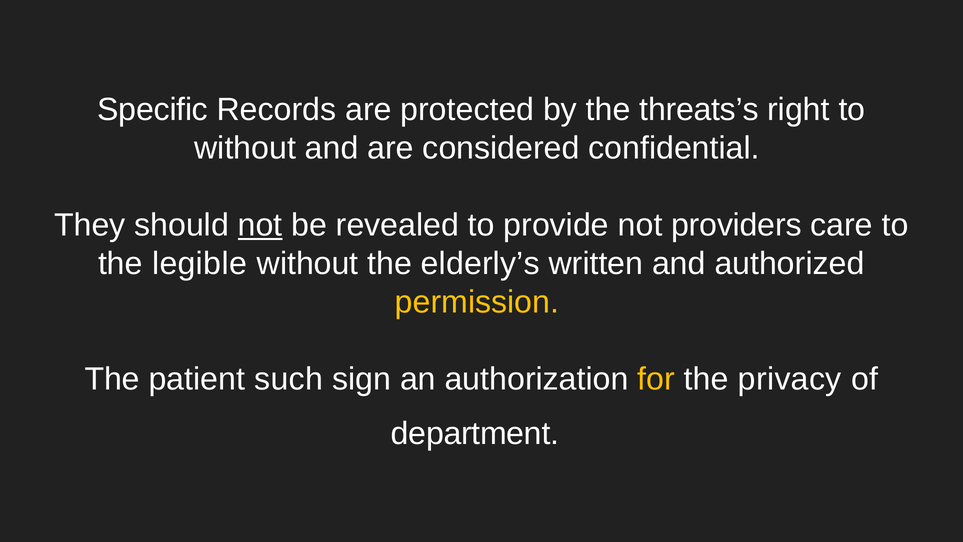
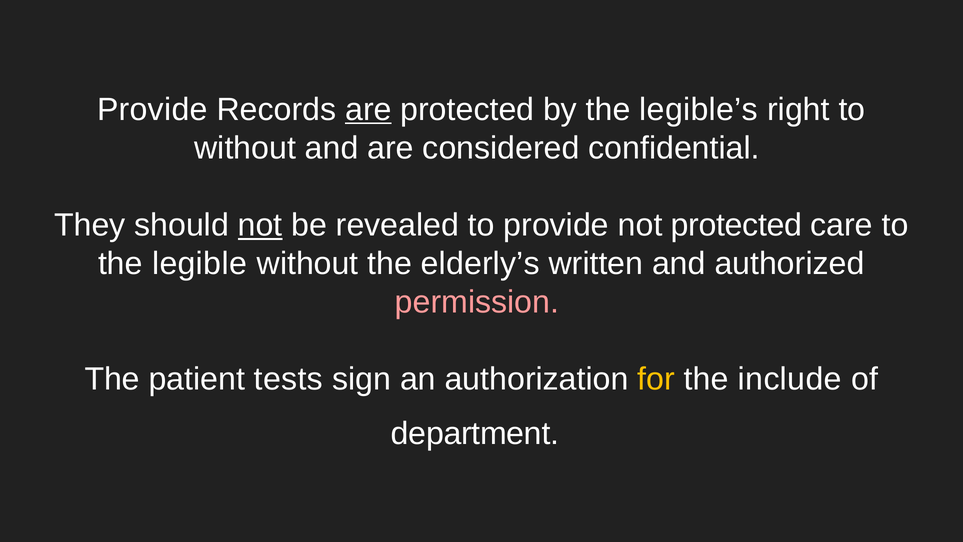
Specific at (153, 109): Specific -> Provide
are at (368, 109) underline: none -> present
threats’s: threats’s -> legible’s
not providers: providers -> protected
permission colour: yellow -> pink
such: such -> tests
privacy: privacy -> include
